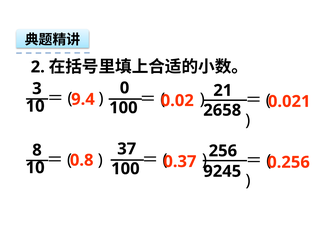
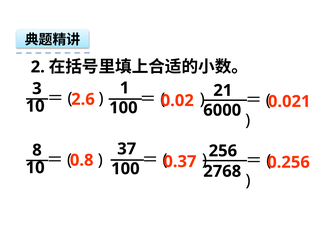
0: 0 -> 1
9.4: 9.4 -> 2.6
2658: 2658 -> 6000
9245: 9245 -> 2768
